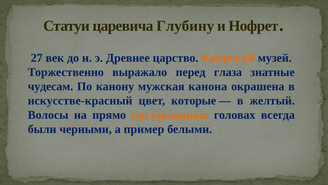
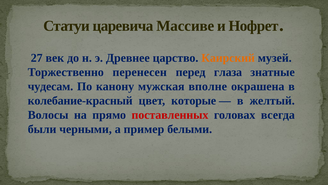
Глубину: Глубину -> Массиве
выражало: выражало -> перенесен
канона: канона -> вполне
искусстве-красный: искусстве-красный -> колебание-красный
поставленных colour: orange -> red
